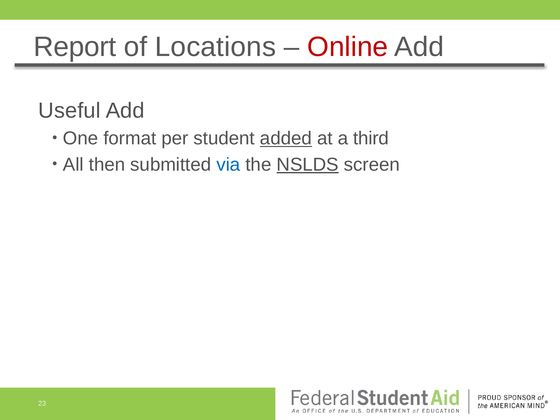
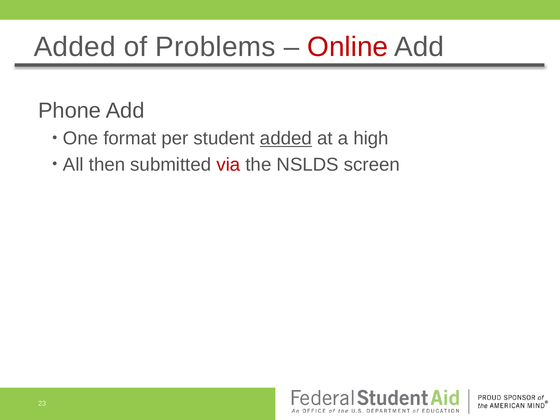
Report at (75, 47): Report -> Added
Locations: Locations -> Problems
Useful: Useful -> Phone
third: third -> high
via colour: blue -> red
NSLDS underline: present -> none
